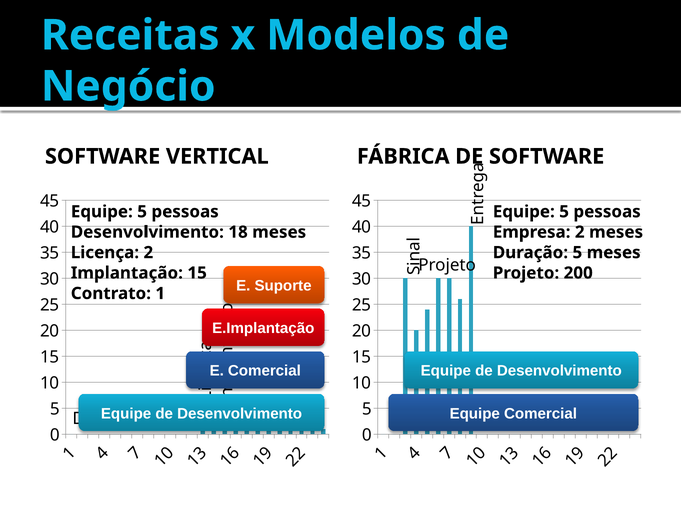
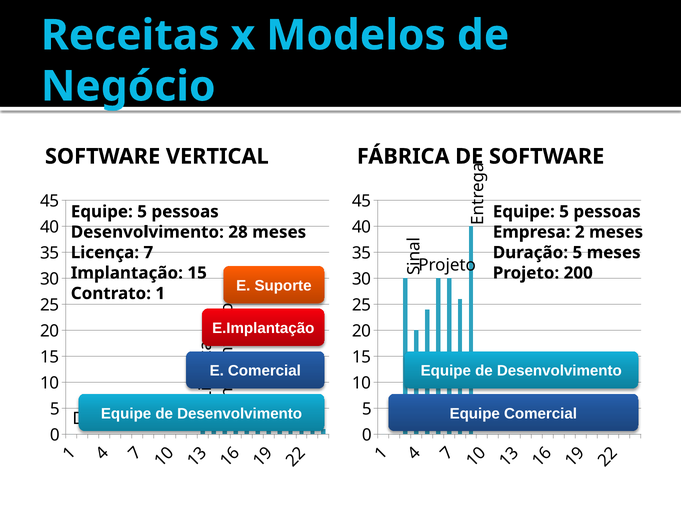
18: 18 -> 28
Licença 2: 2 -> 7
